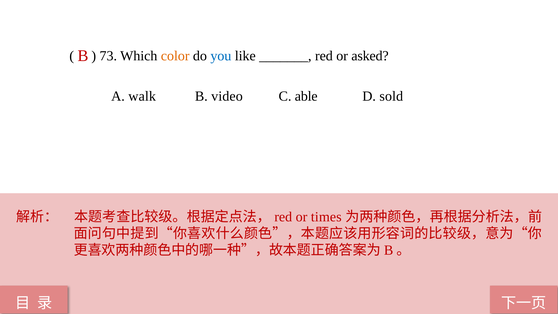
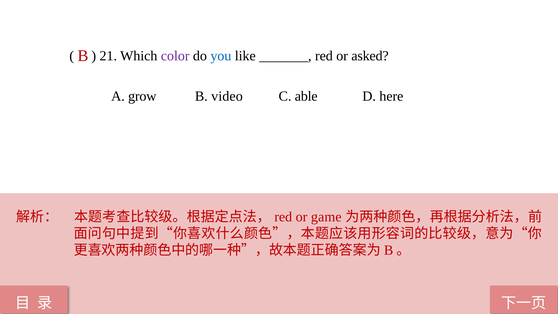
73: 73 -> 21
color colour: orange -> purple
walk: walk -> grow
sold: sold -> here
times: times -> game
